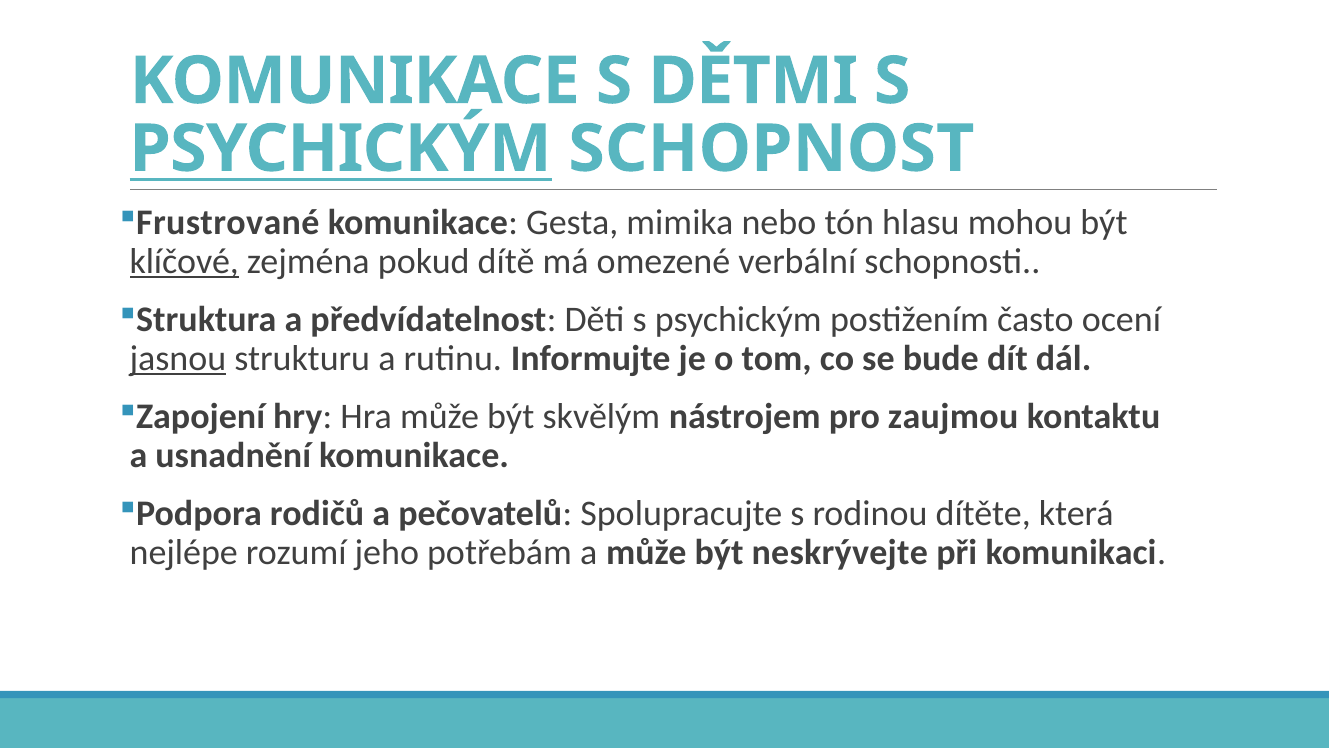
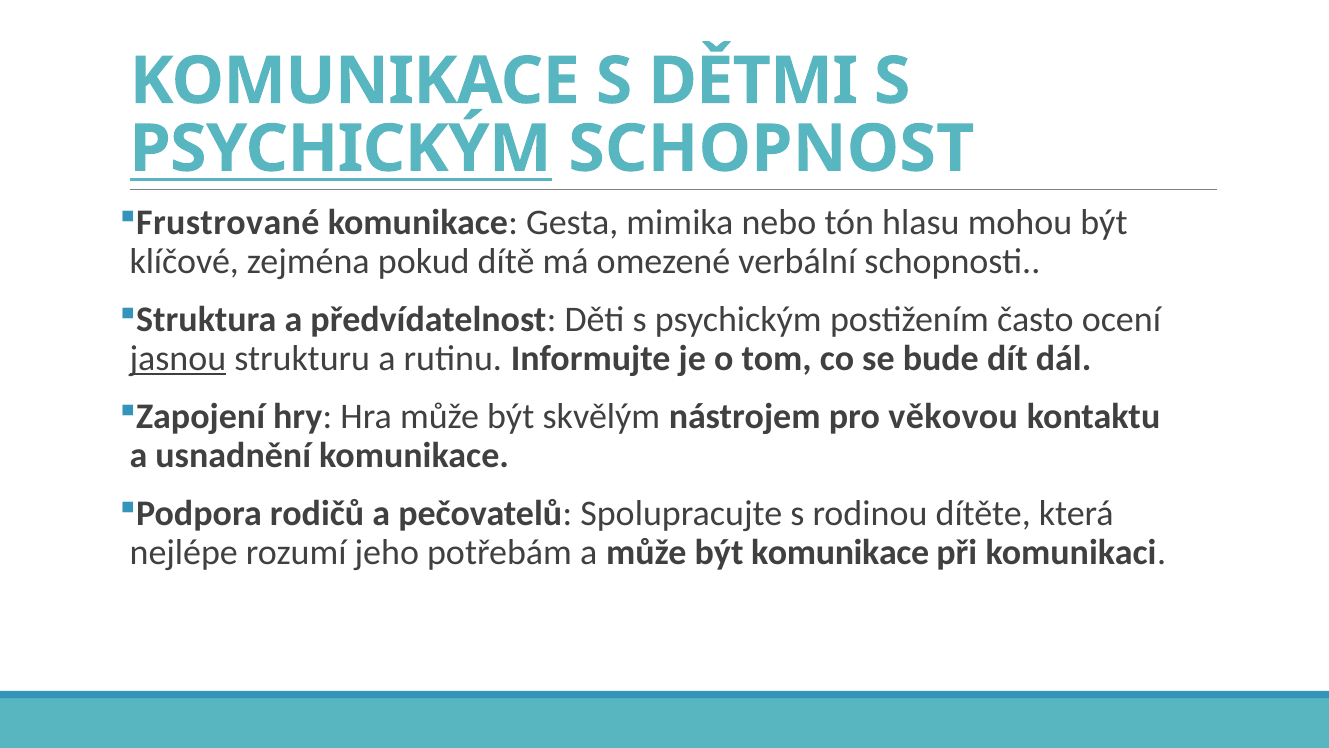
klíčové underline: present -> none
zaujmou: zaujmou -> věkovou
být neskrývejte: neskrývejte -> komunikace
